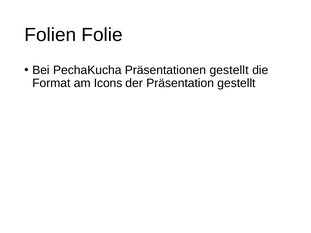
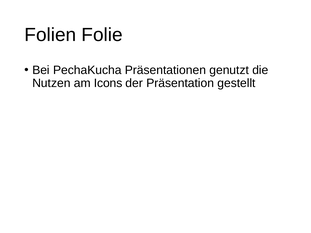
Präsentationen gestellt: gestellt -> genutzt
Format: Format -> Nutzen
